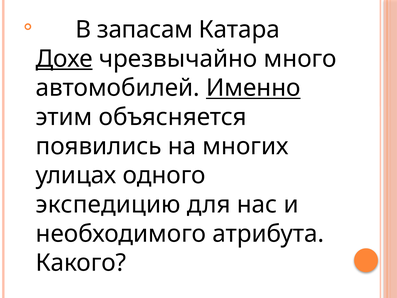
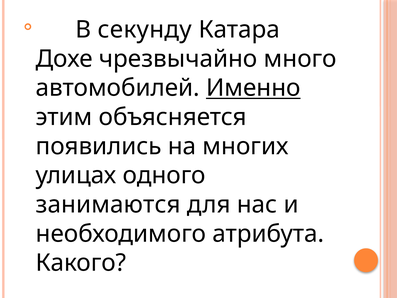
запасам: запасам -> секунду
Дохе underline: present -> none
экспедицию: экспедицию -> занимаются
